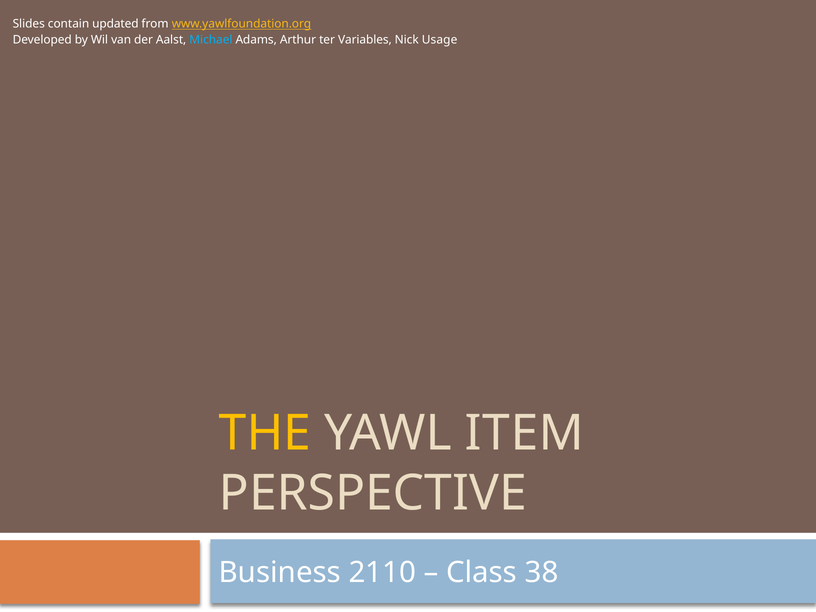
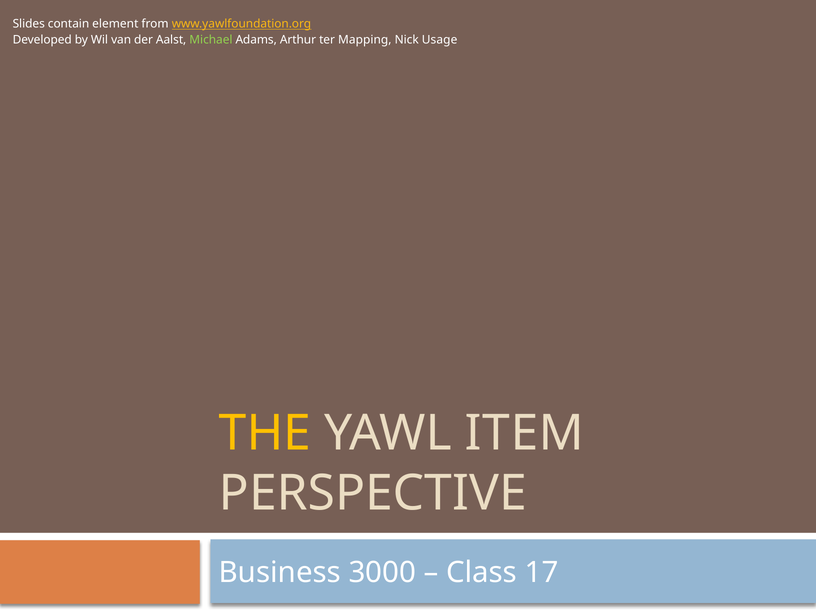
updated: updated -> element
Michael colour: light blue -> light green
Variables: Variables -> Mapping
2110: 2110 -> 3000
38: 38 -> 17
